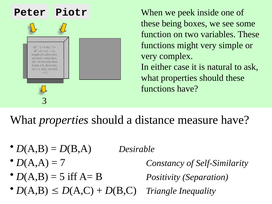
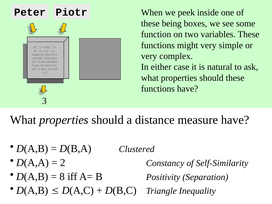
Desirable: Desirable -> Clustered
7: 7 -> 2
5: 5 -> 8
